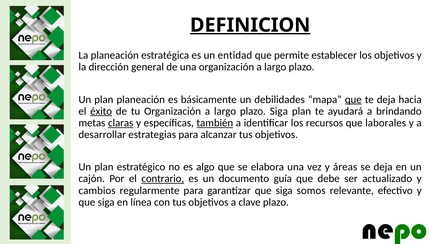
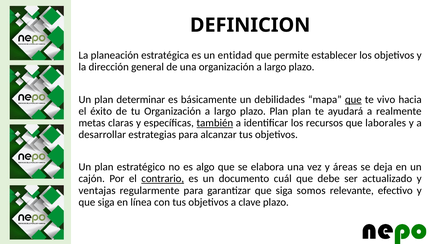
DEFINICION underline: present -> none
plan planeación: planeación -> determinar
te deja: deja -> vivo
éxito underline: present -> none
plazo Siga: Siga -> Plan
brindando: brindando -> realmente
claras underline: present -> none
guía: guía -> cuál
cambios: cambios -> ventajas
